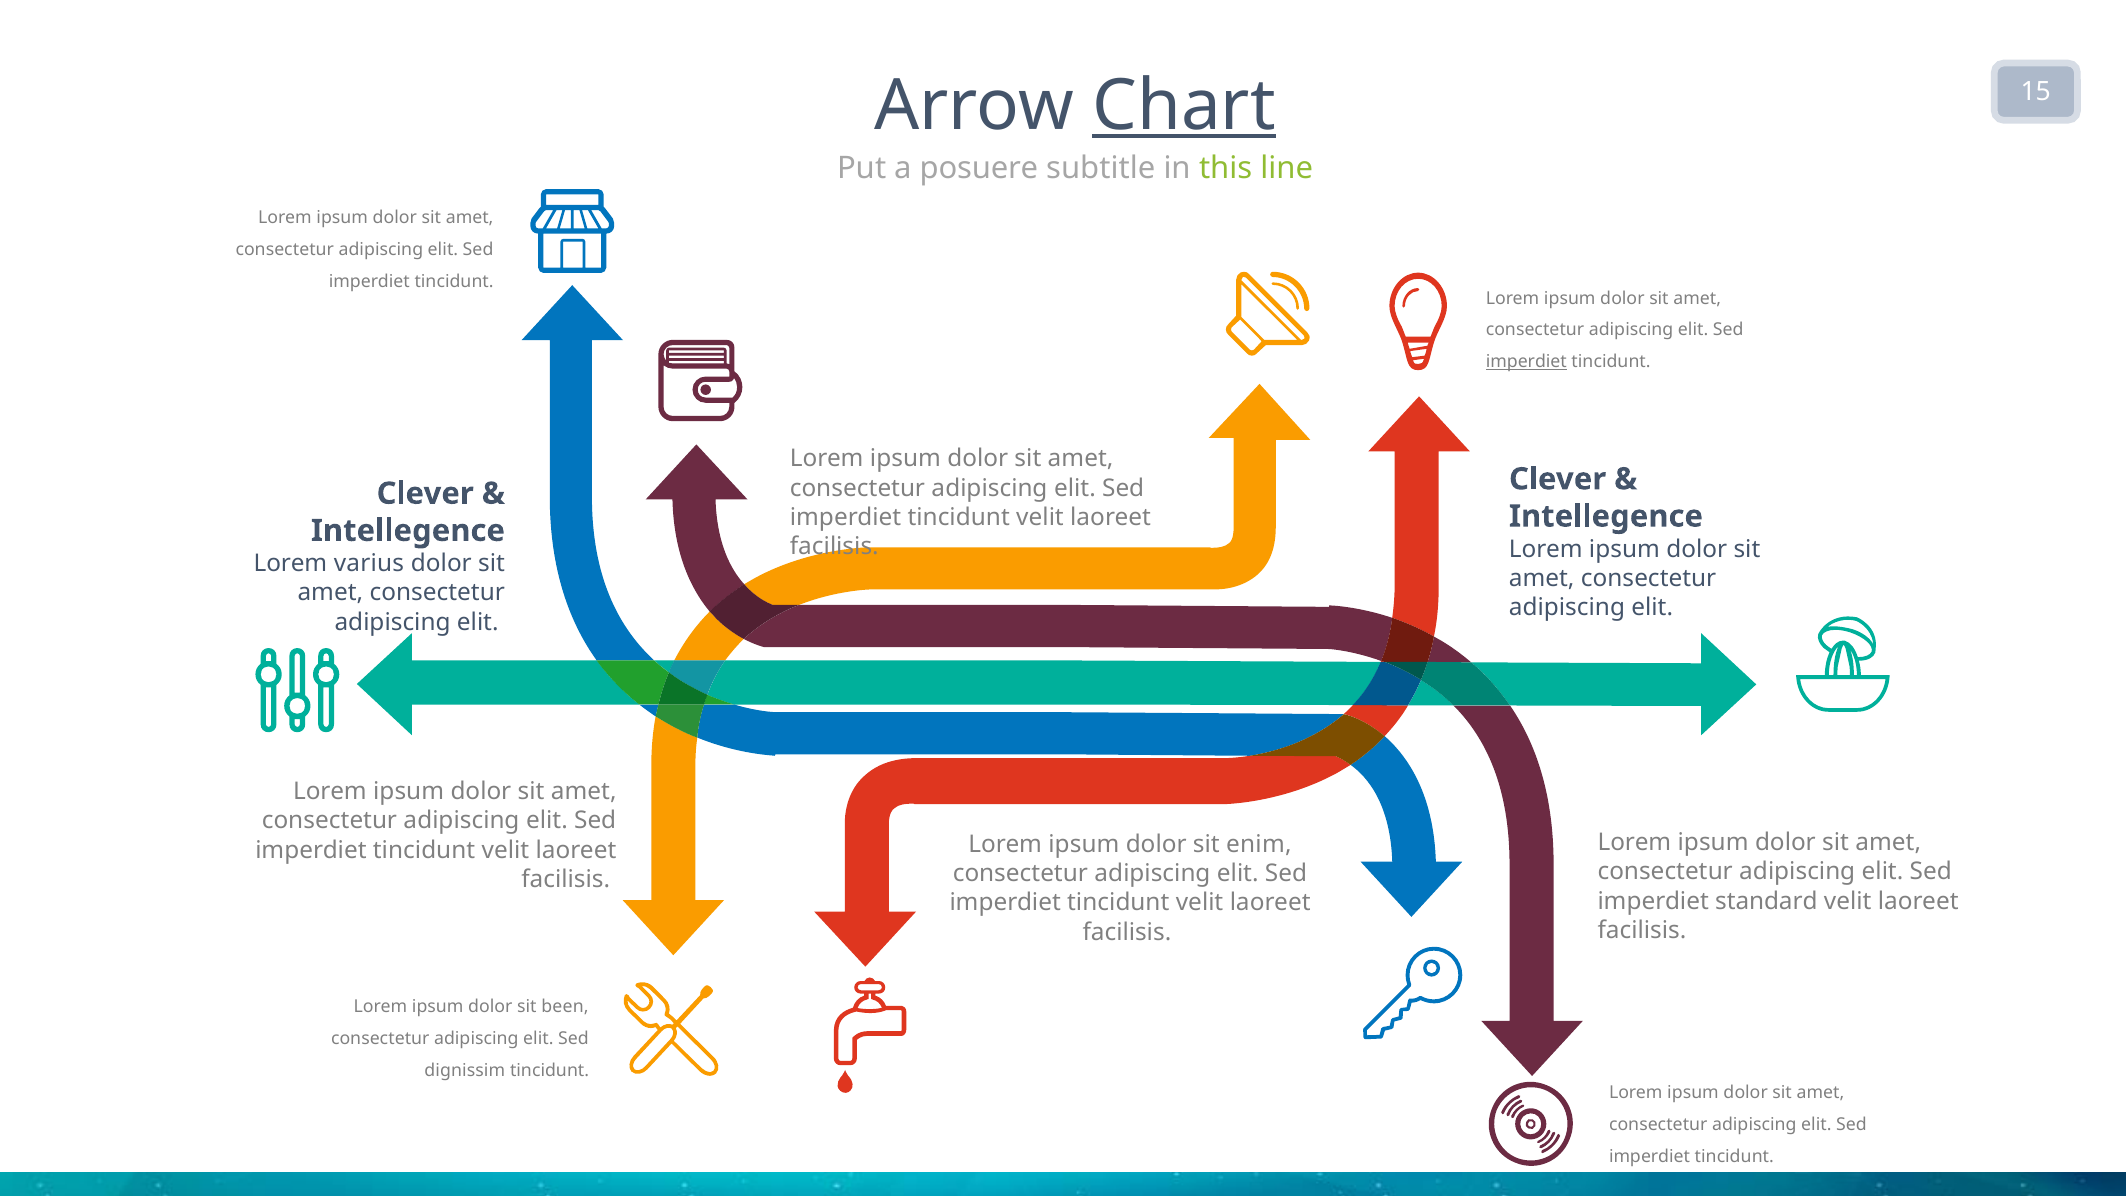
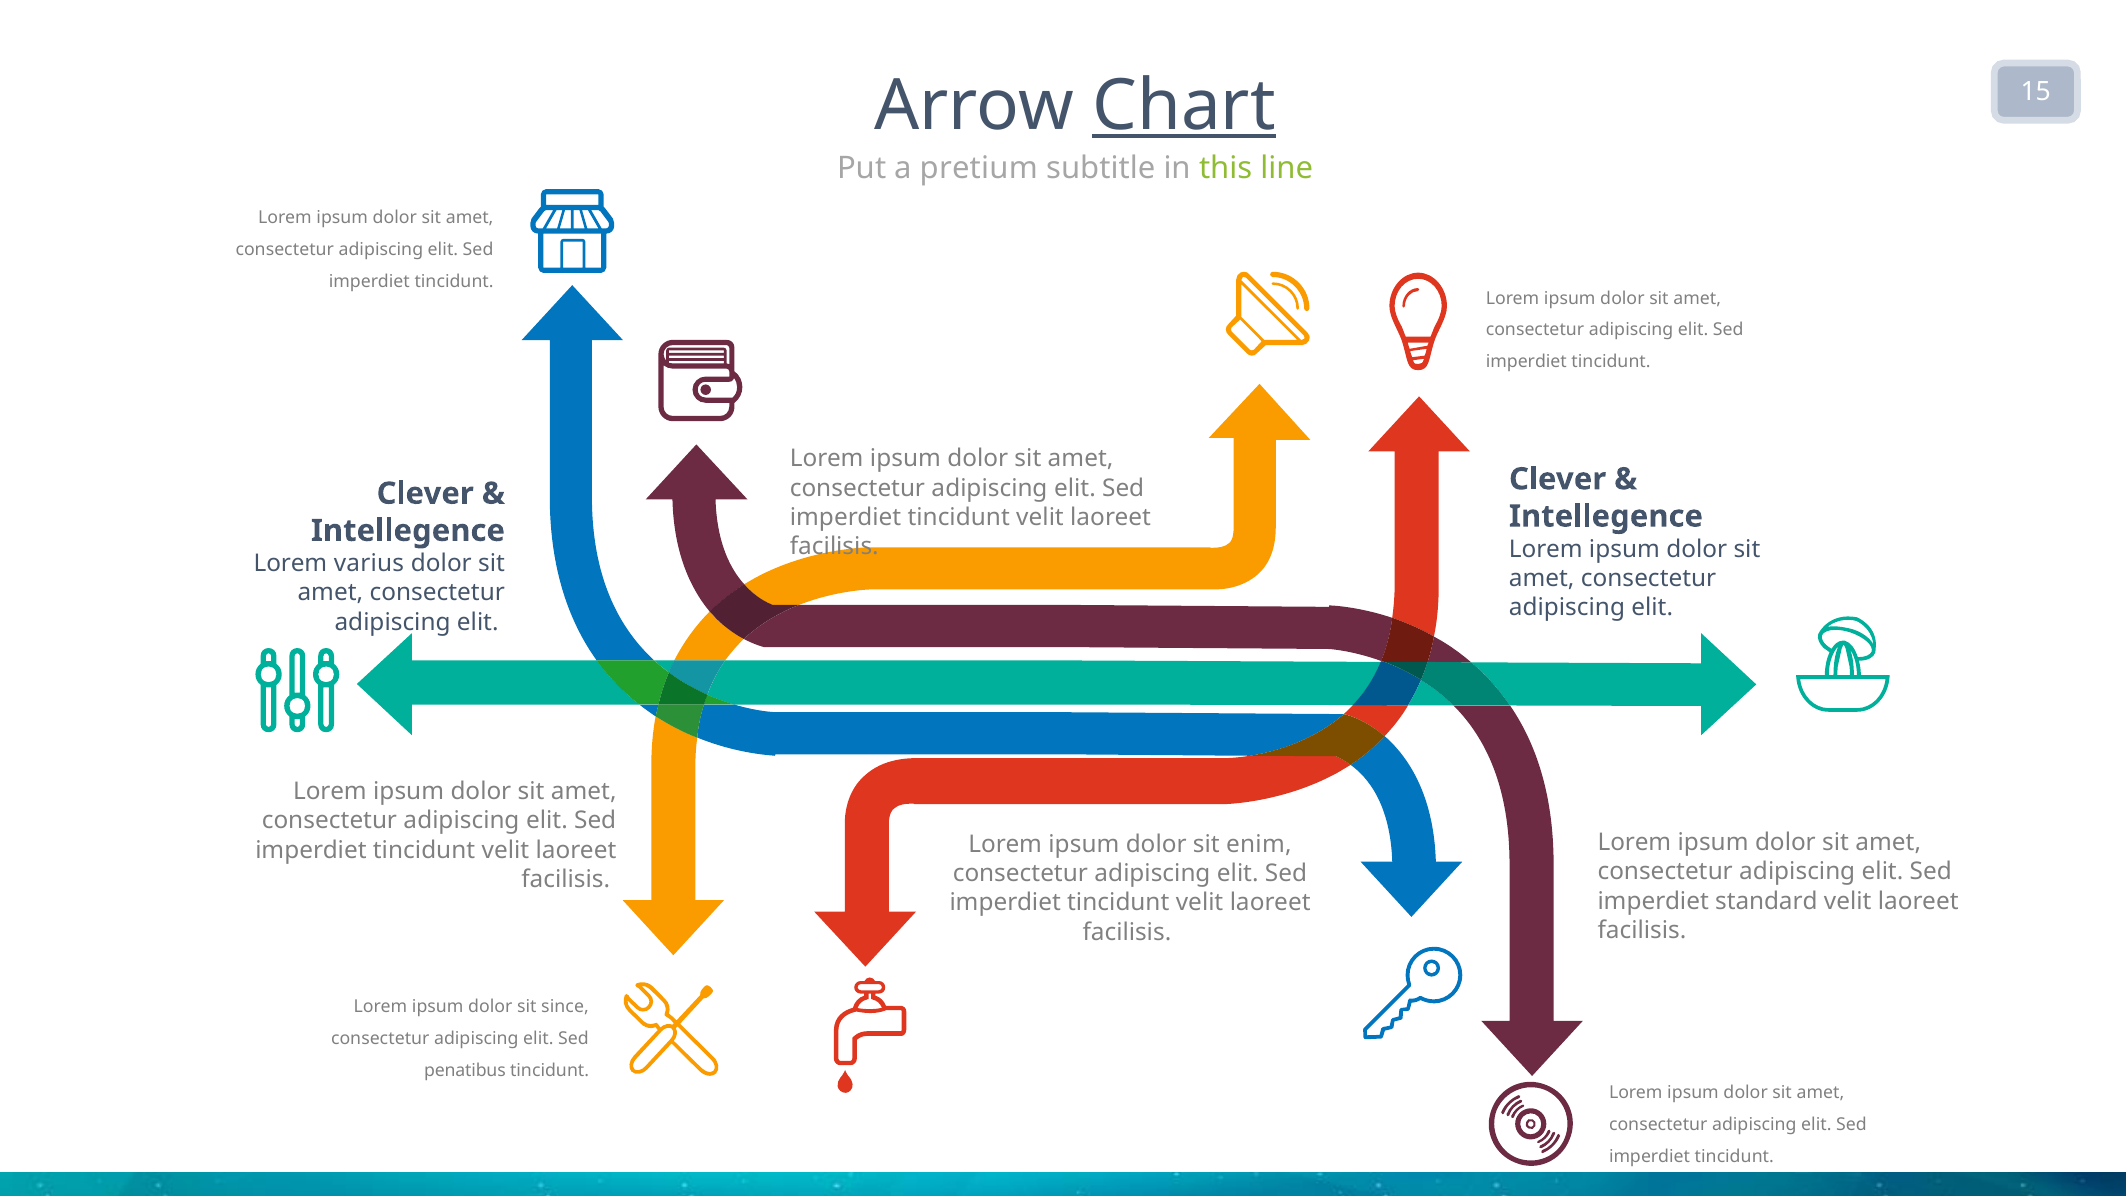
posuere: posuere -> pretium
imperdiet at (1526, 362) underline: present -> none
been: been -> since
dignissim: dignissim -> penatibus
